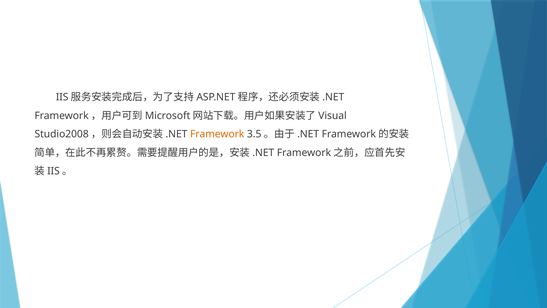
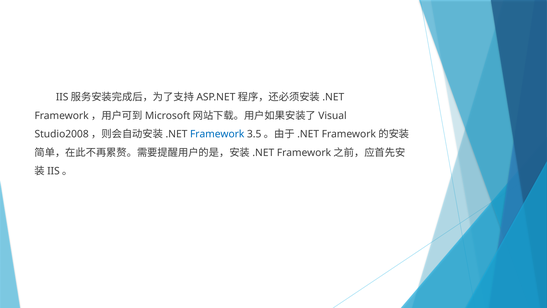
Framework colour: orange -> blue
